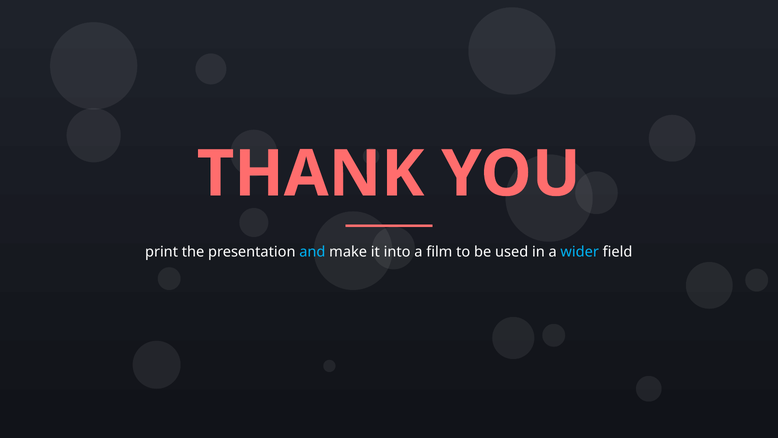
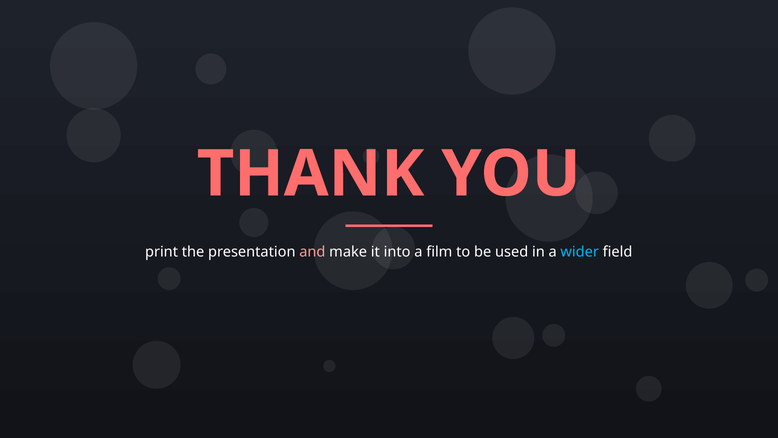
and colour: light blue -> pink
